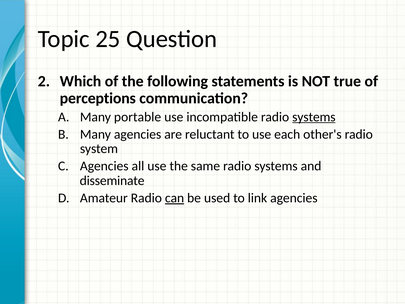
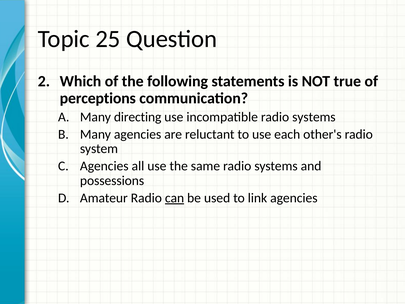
portable: portable -> directing
systems at (314, 117) underline: present -> none
disseminate: disseminate -> possessions
